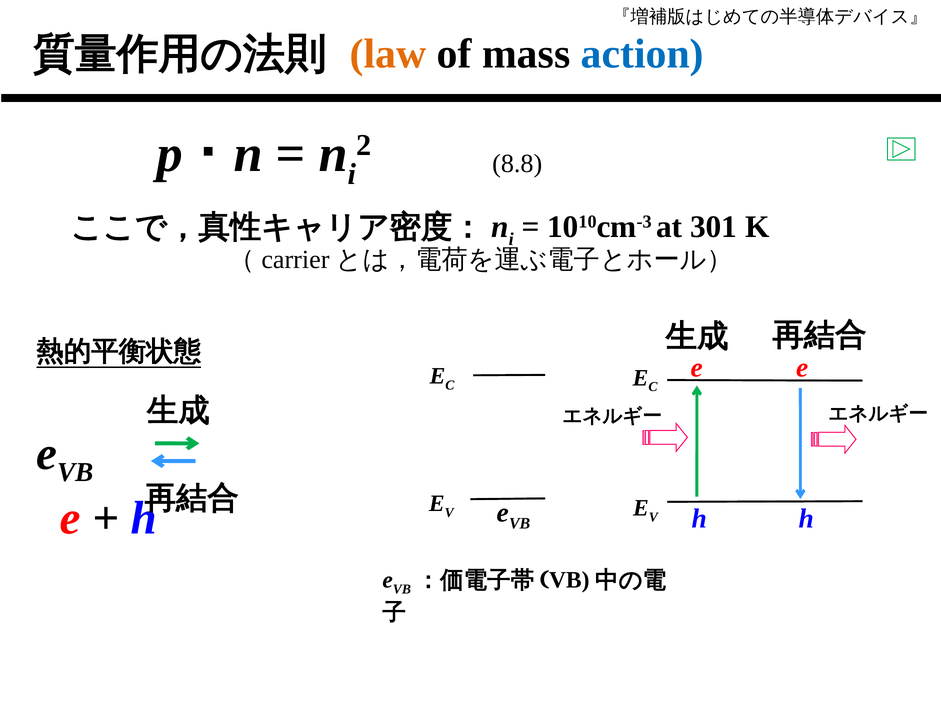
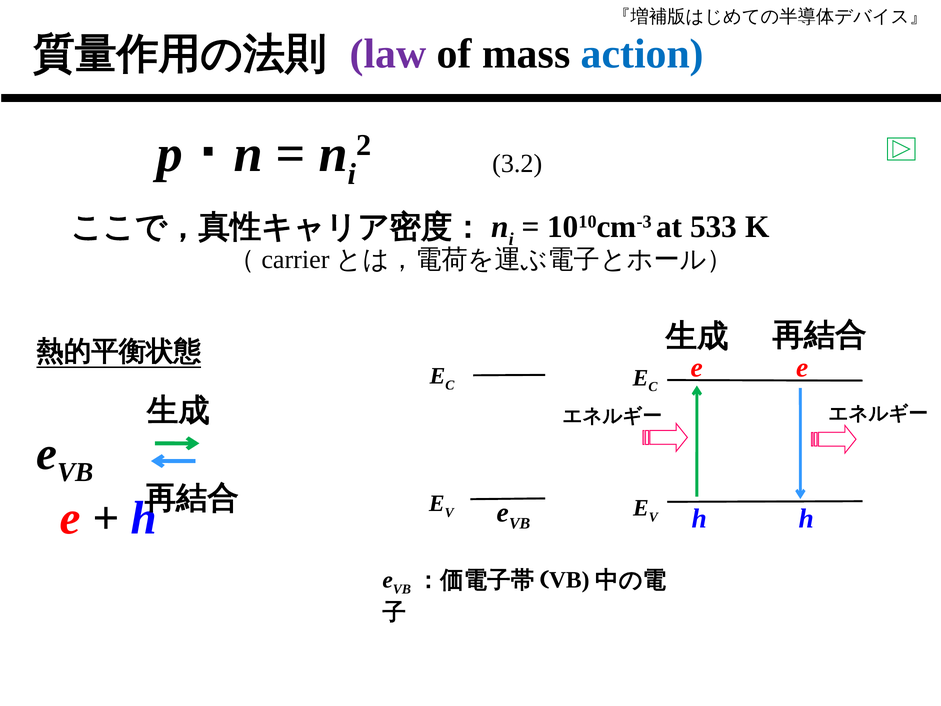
law colour: orange -> purple
8.8: 8.8 -> 3.2
301: 301 -> 533
